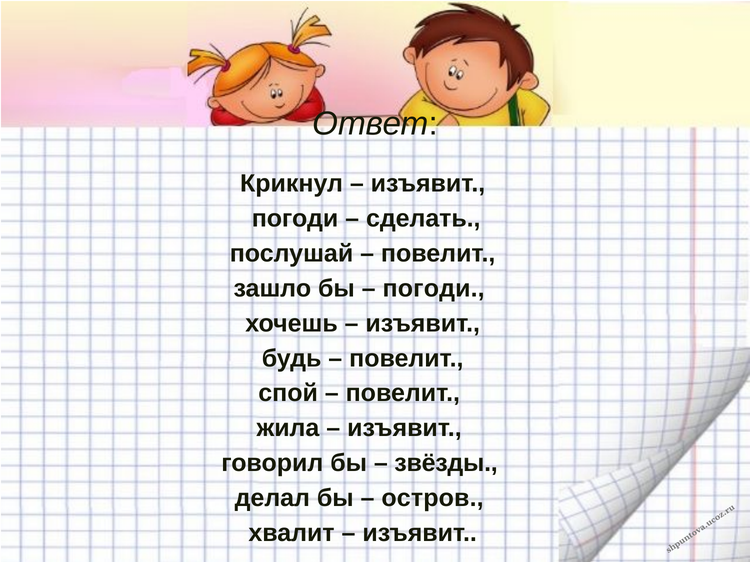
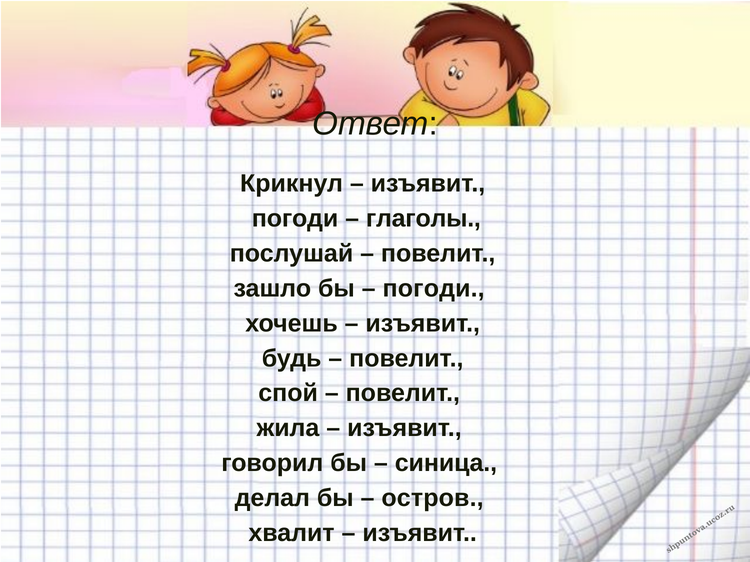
сделать: сделать -> глаголы
звёзды: звёзды -> синица
